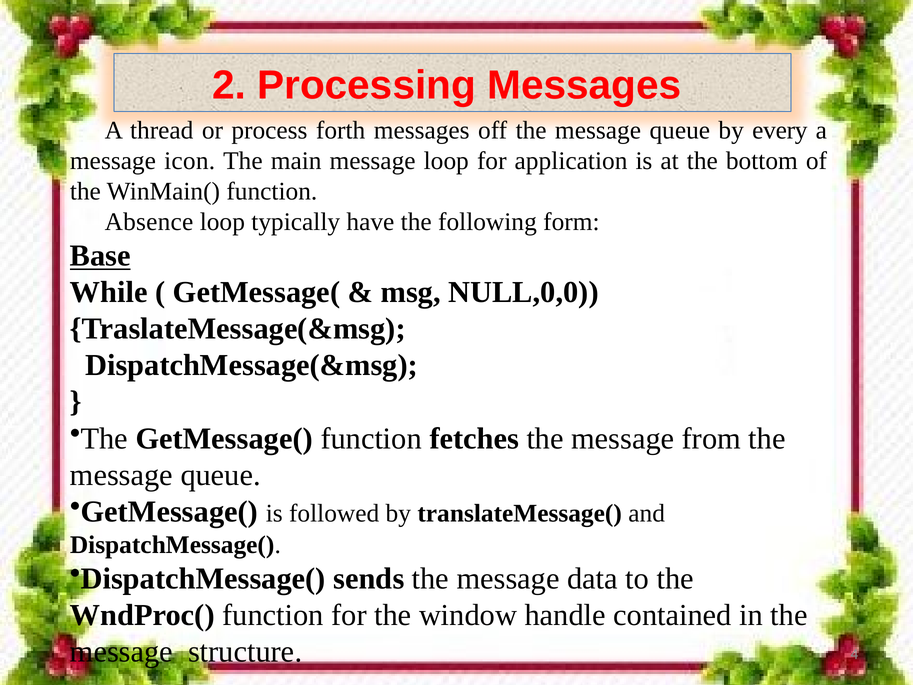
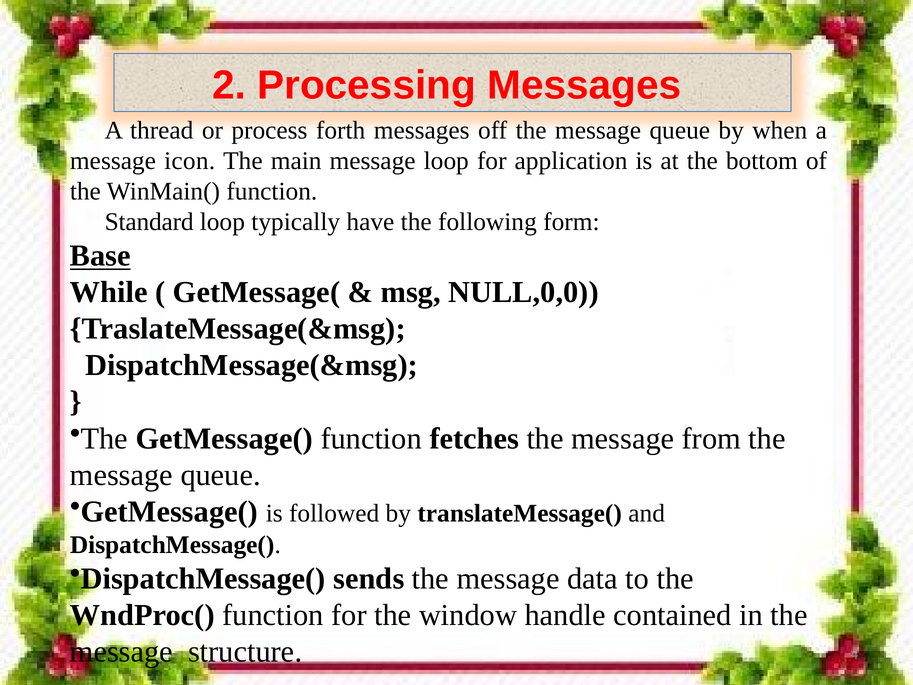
every: every -> when
Absence: Absence -> Standard
